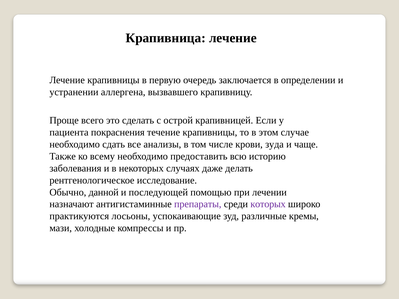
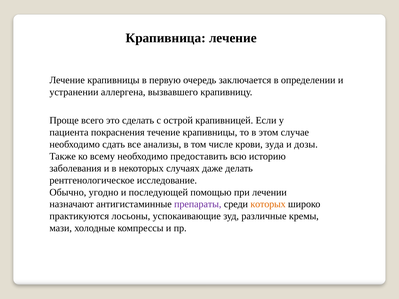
чаще: чаще -> дозы
данной: данной -> угодно
которых colour: purple -> orange
